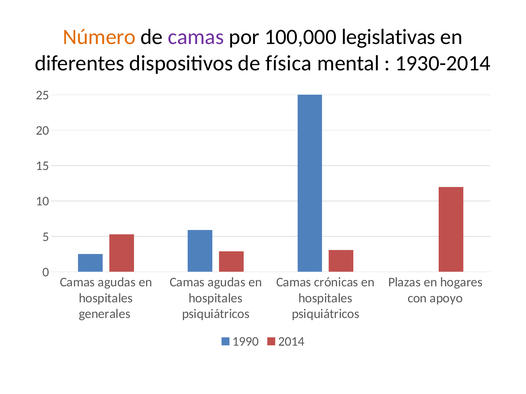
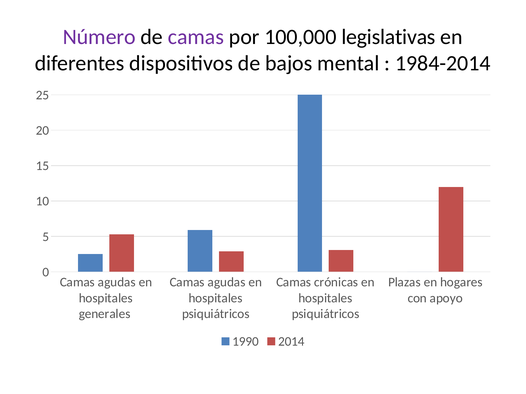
Número colour: orange -> purple
física: física -> bajos
1930-2014: 1930-2014 -> 1984-2014
